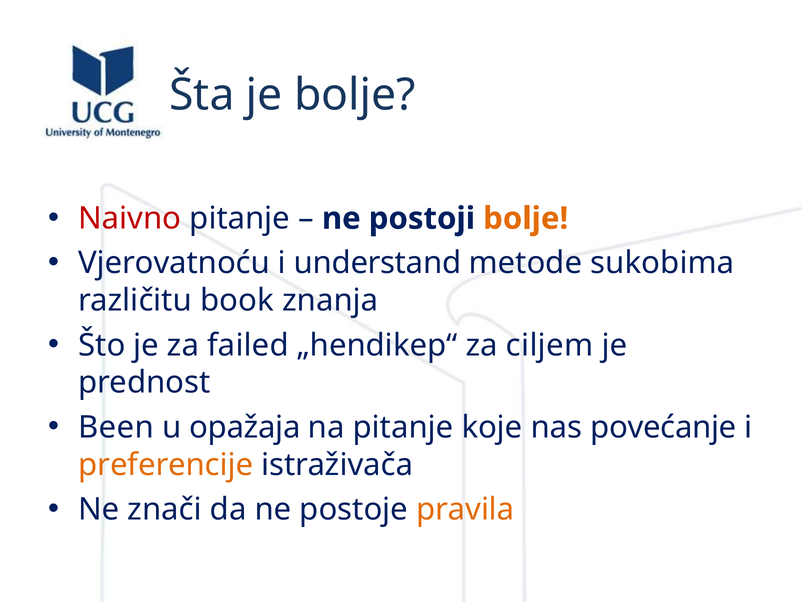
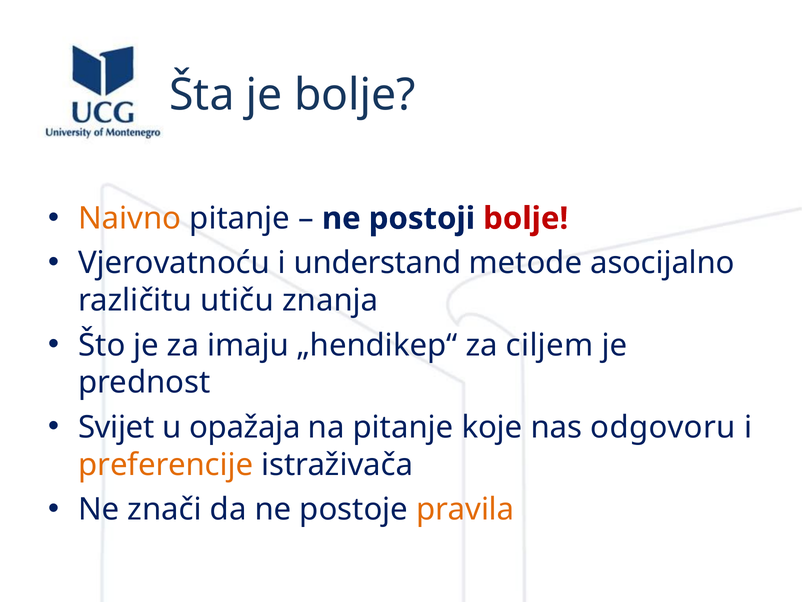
Naivno colour: red -> orange
bolje at (526, 218) colour: orange -> red
sukobima: sukobima -> asocijalno
book: book -> utiču
failed: failed -> imaju
Been: Been -> Svijet
povećanje: povećanje -> odgovoru
